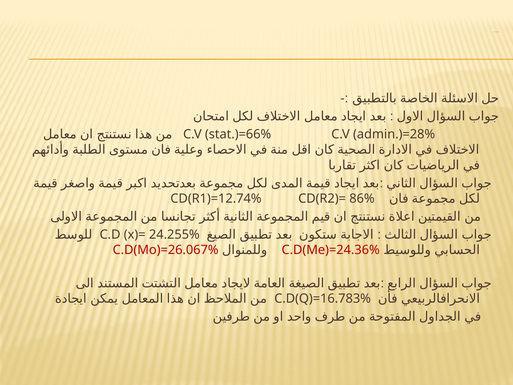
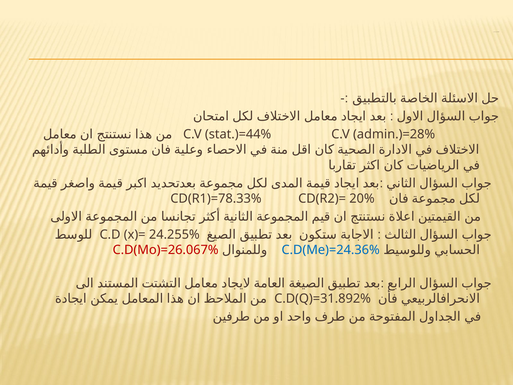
stat.)=66%: stat.)=66% -> stat.)=44%
CD(R1)=12.74%: CD(R1)=12.74% -> CD(R1)=78.33%
86%: 86% -> 20%
C.D(Me)=24.36% colour: red -> blue
C.D(Q)=16.783%: C.D(Q)=16.783% -> C.D(Q)=31.892%
